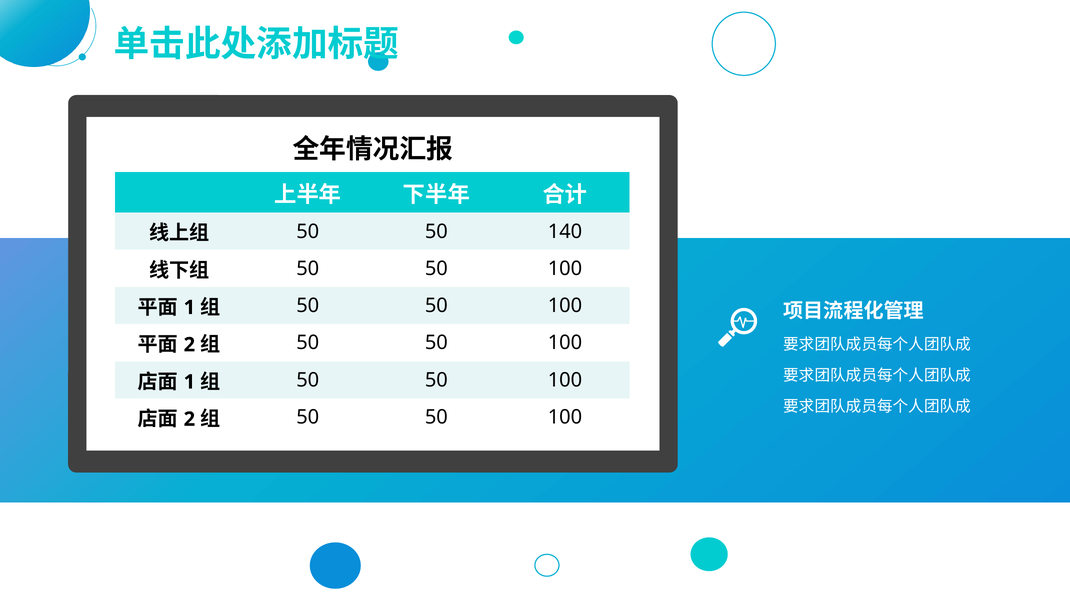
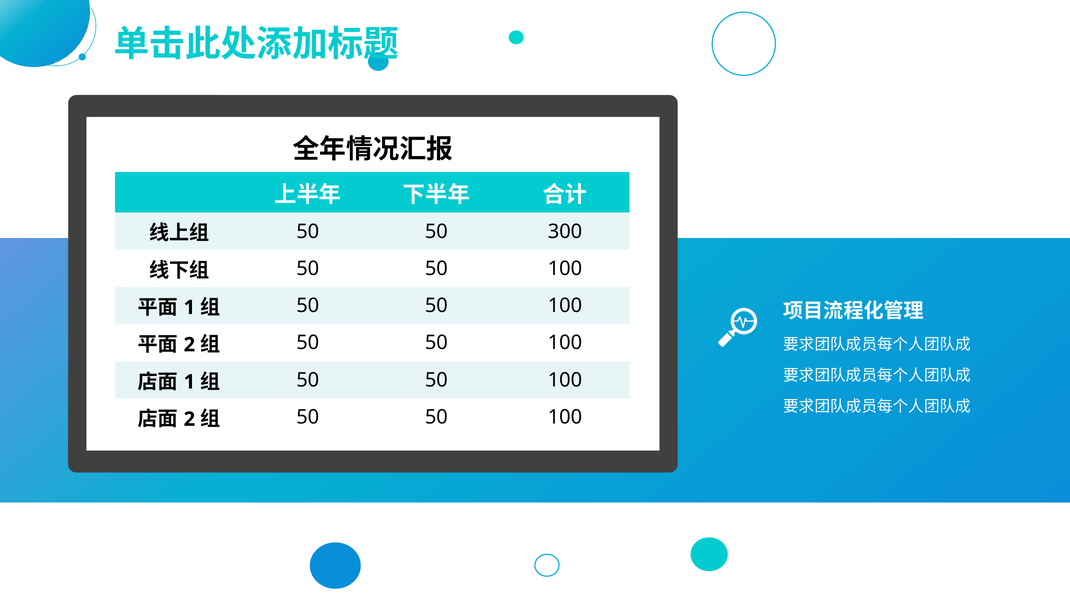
140: 140 -> 300
